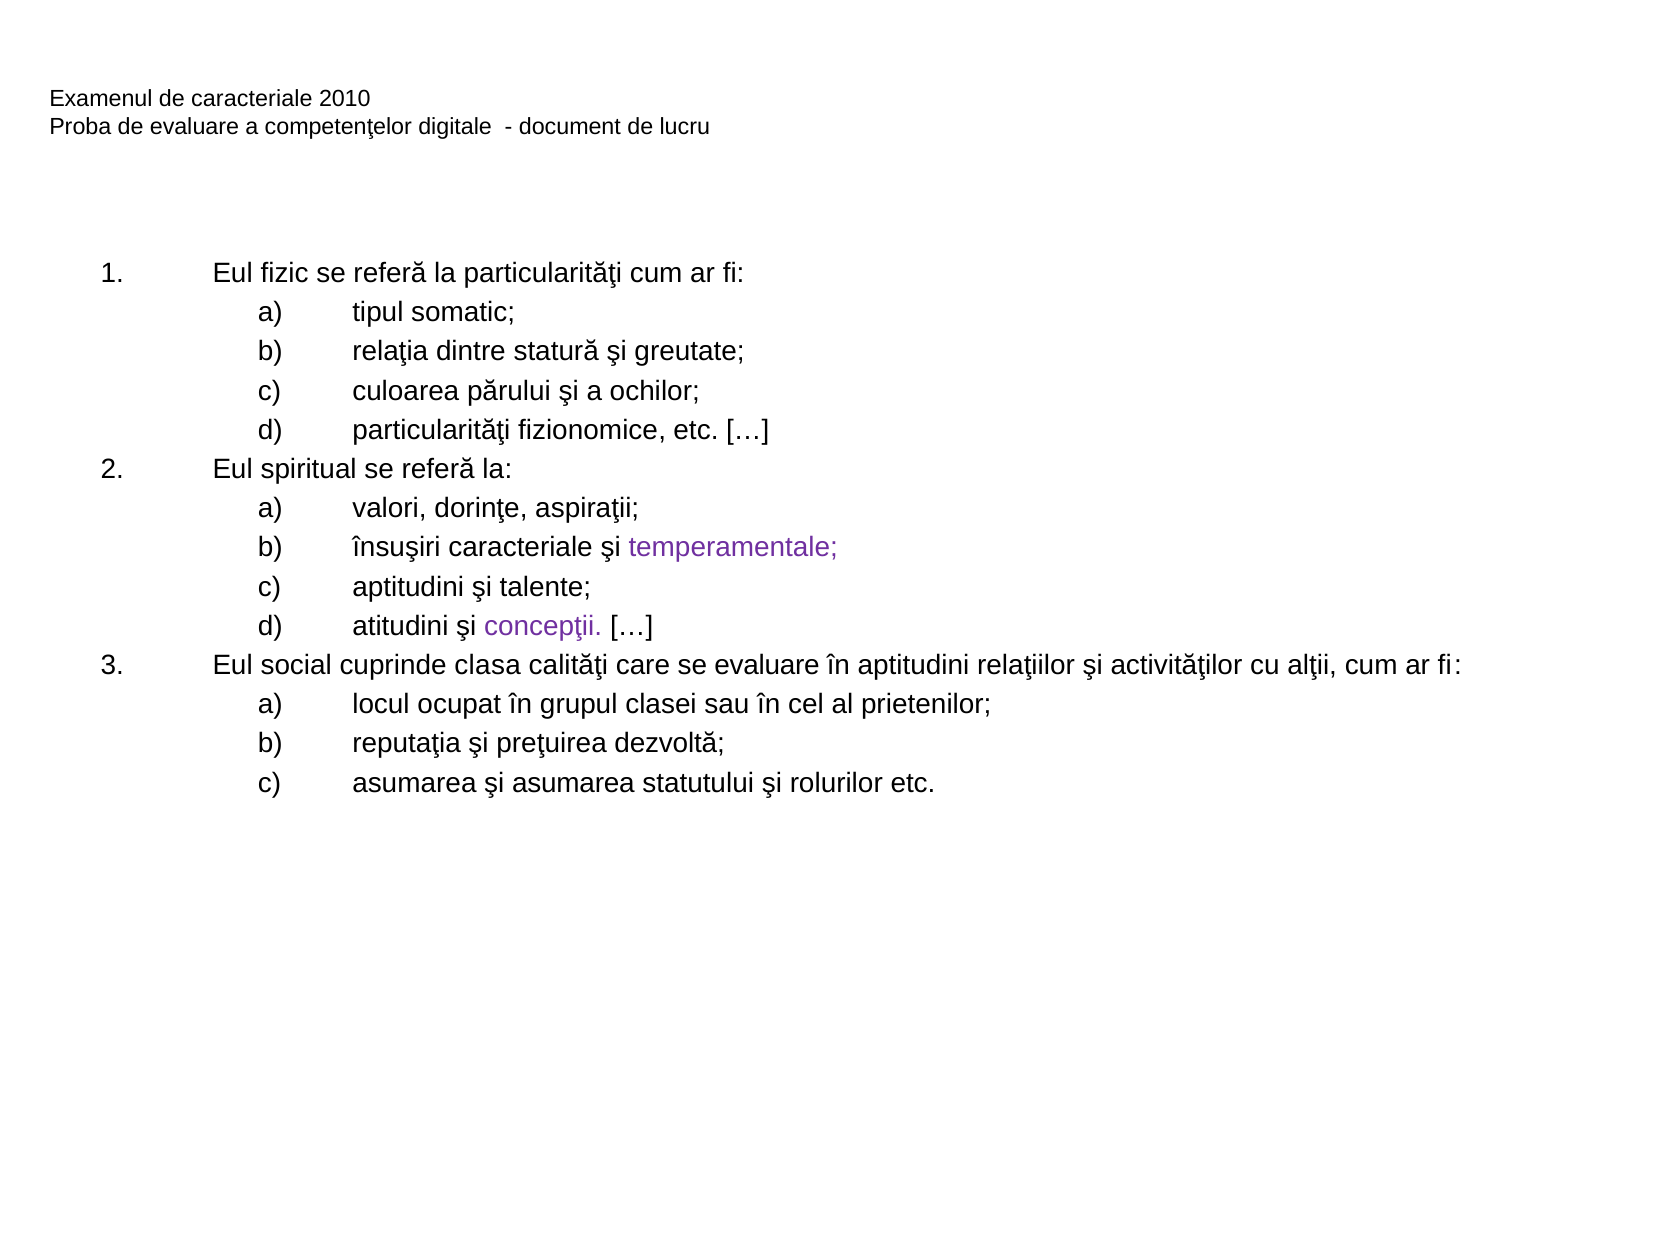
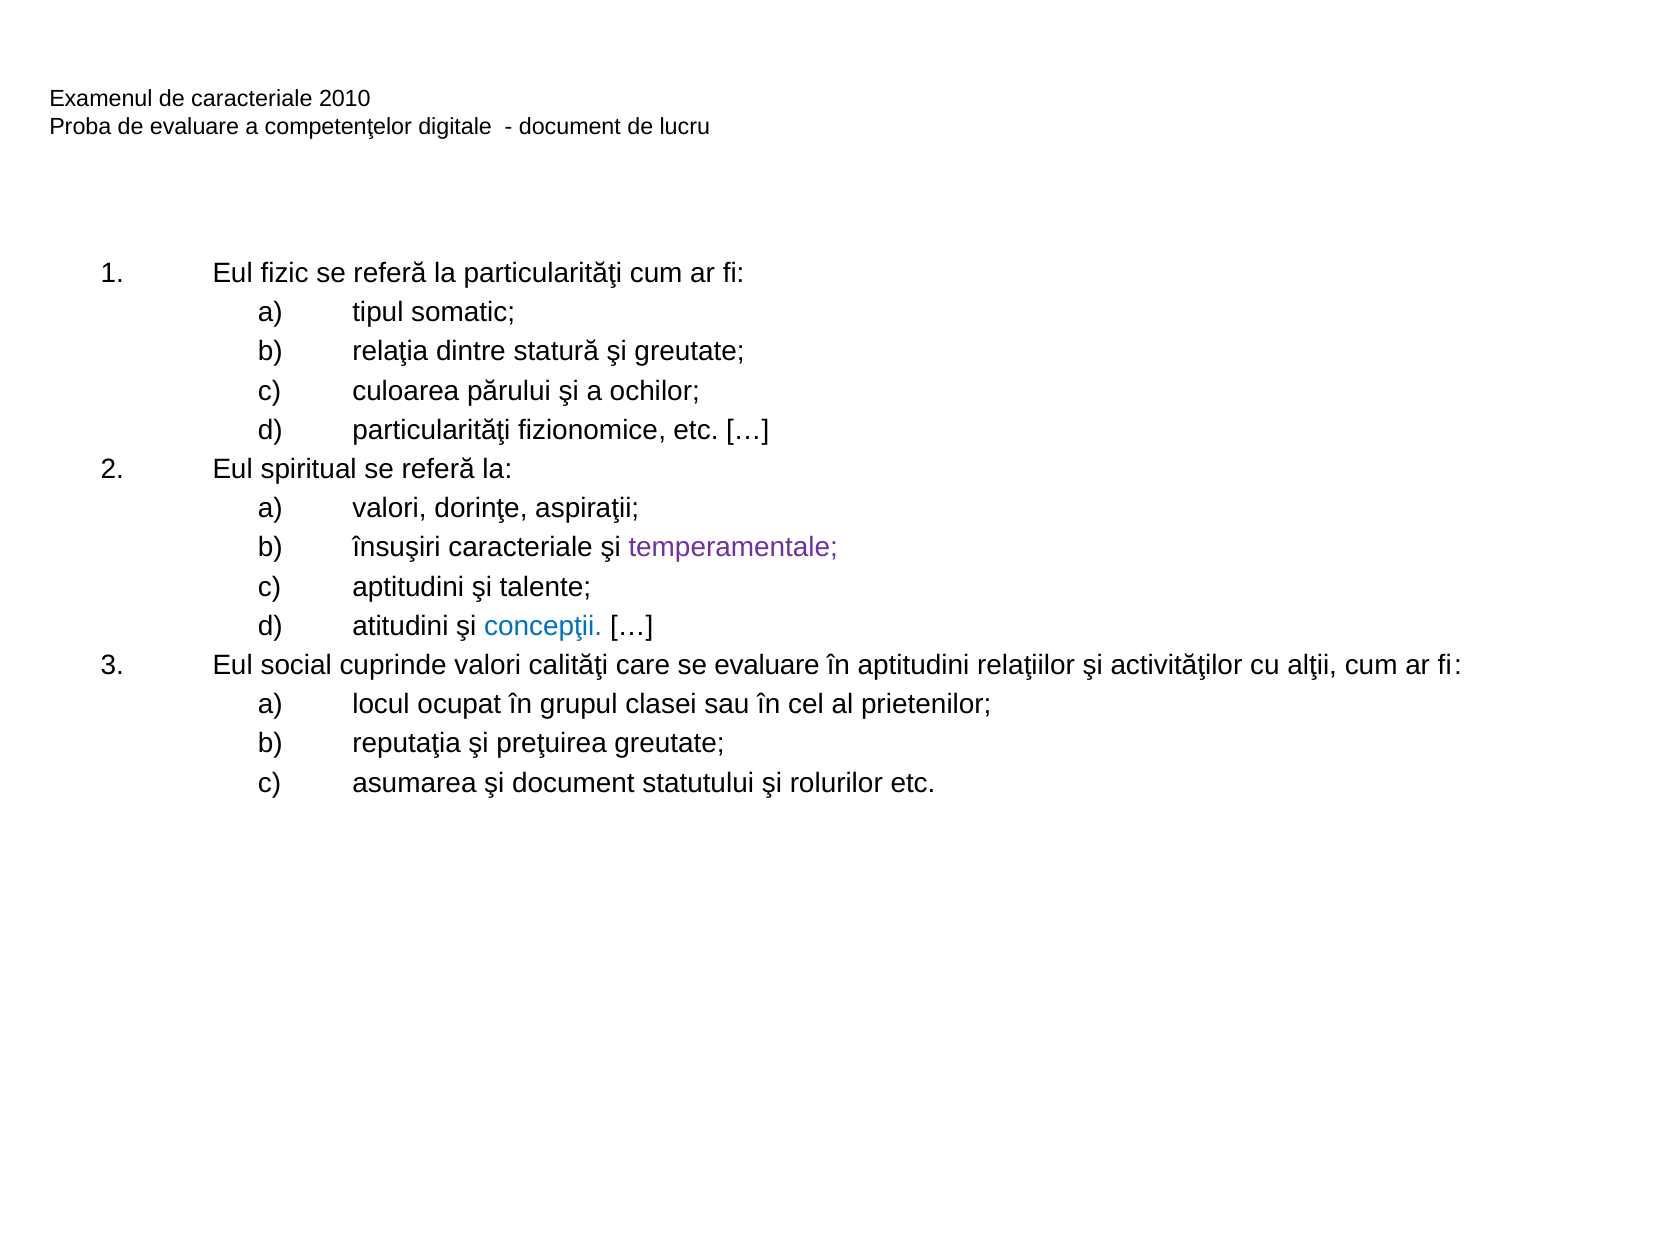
concepţii colour: purple -> blue
cuprinde clasa: clasa -> valori
preţuirea dezvoltă: dezvoltă -> greutate
şi asumarea: asumarea -> document
